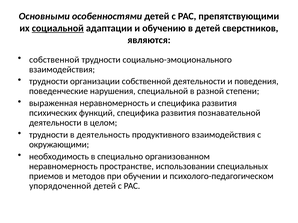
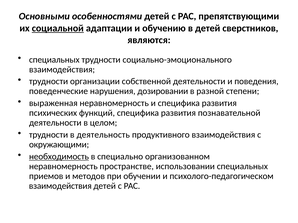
собственной at (54, 60): собственной -> специальных
специальной: специальной -> дозировании
необходимость underline: none -> present
упорядоченной at (60, 186): упорядоченной -> взаимодействия
